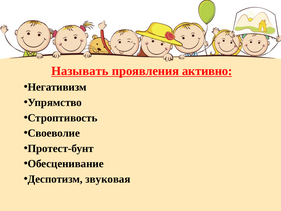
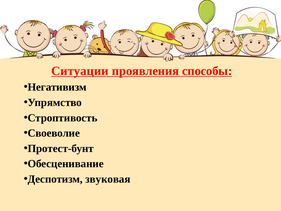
Называть: Называть -> Ситуации
активно: активно -> способы
